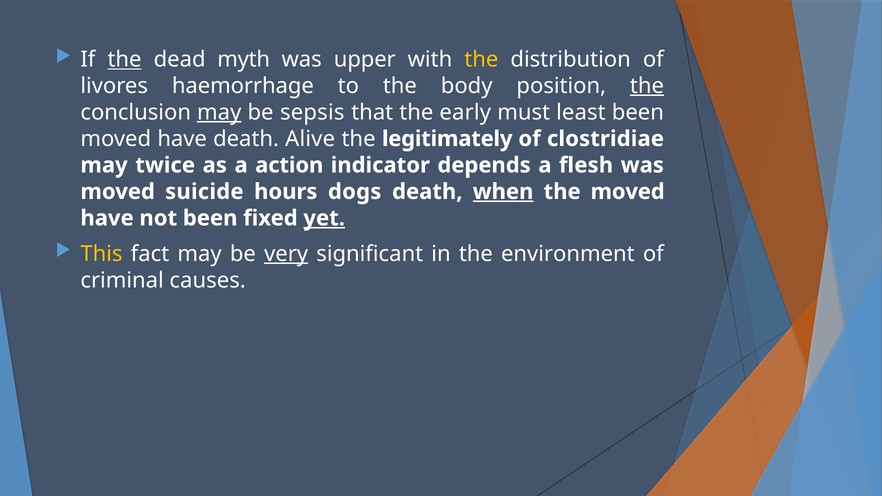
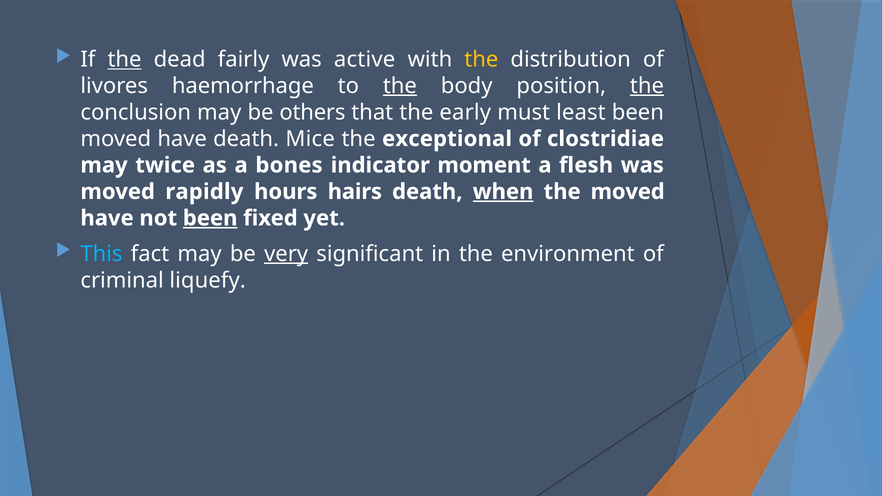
myth: myth -> fairly
upper: upper -> active
the at (400, 86) underline: none -> present
may at (219, 112) underline: present -> none
sepsis: sepsis -> others
Alive: Alive -> Mice
legitimately: legitimately -> exceptional
action: action -> bones
depends: depends -> moment
suicide: suicide -> rapidly
dogs: dogs -> hairs
been at (210, 218) underline: none -> present
yet underline: present -> none
This colour: yellow -> light blue
causes: causes -> liquefy
